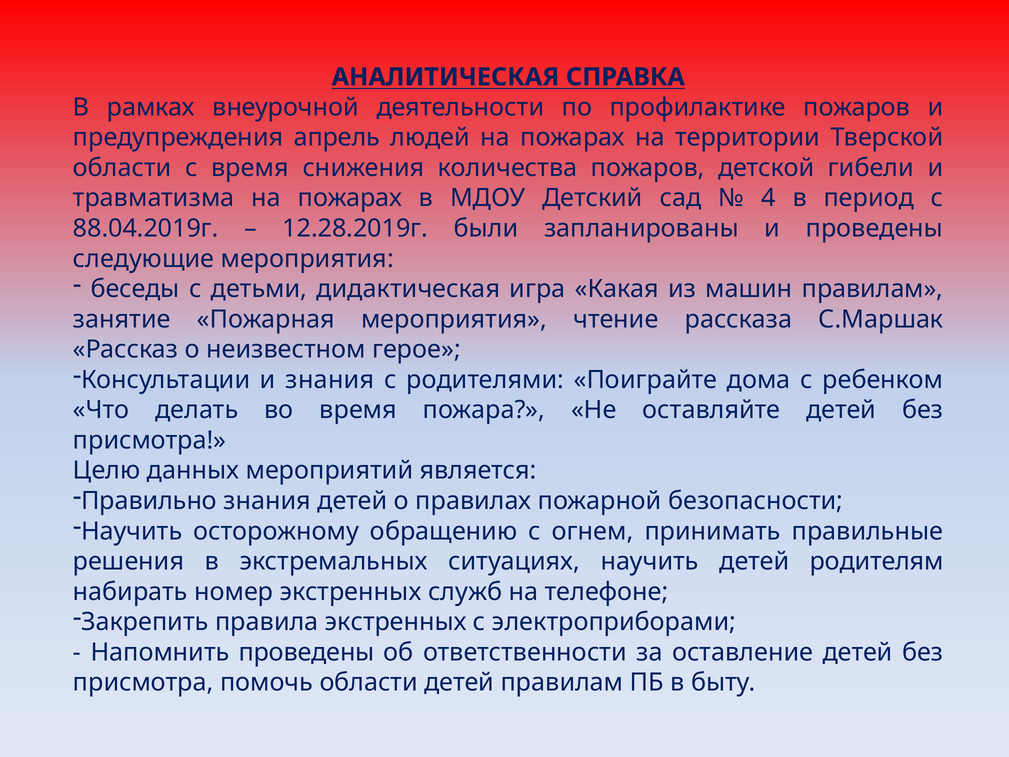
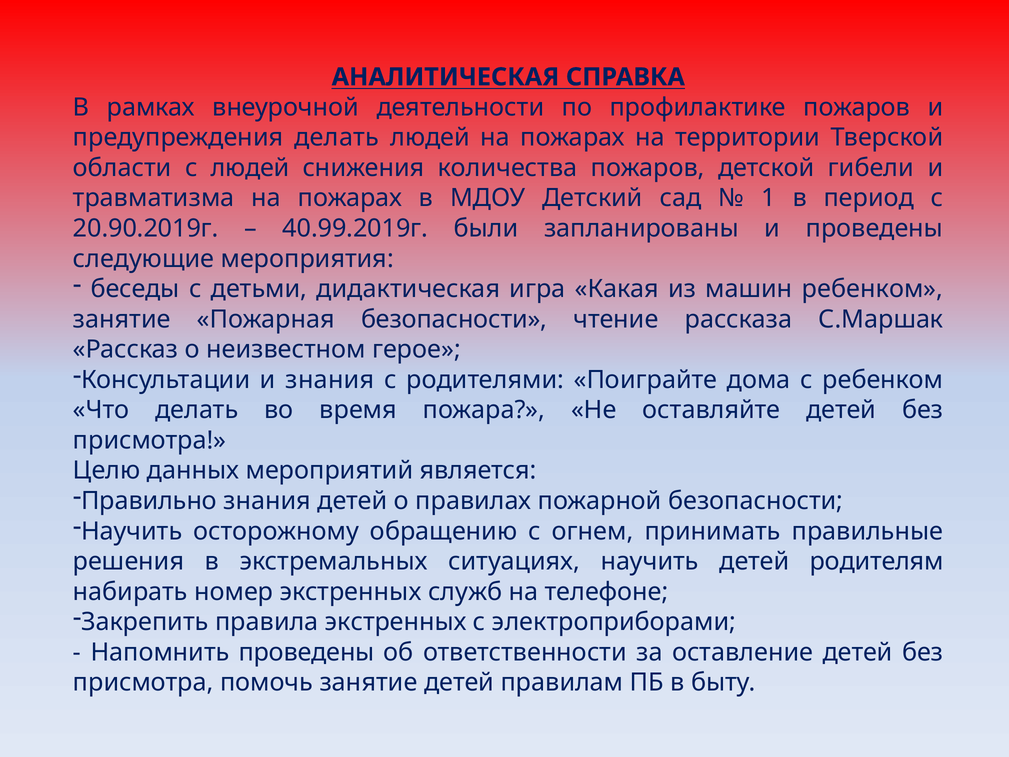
предупреждения апрель: апрель -> делать
с время: время -> людей
4: 4 -> 1
88.04.2019г: 88.04.2019г -> 20.90.2019г
12.28.2019г: 12.28.2019г -> 40.99.2019г
машин правилам: правилам -> ребенком
Пожарная мероприятия: мероприятия -> безопасности
помочь области: области -> занятие
